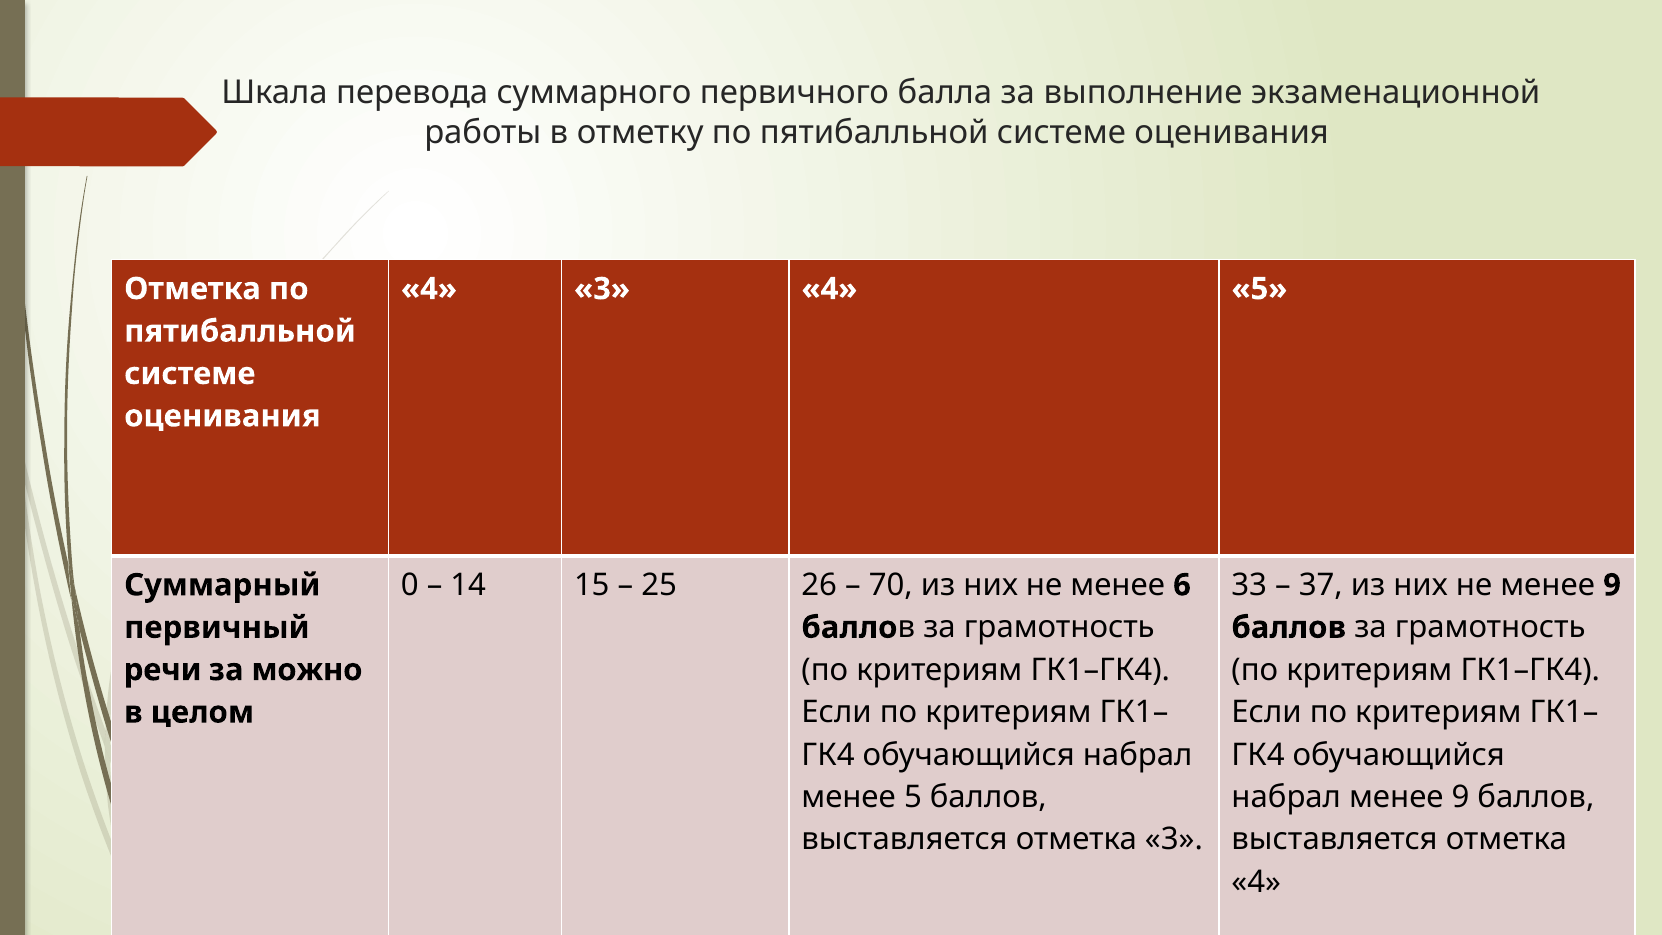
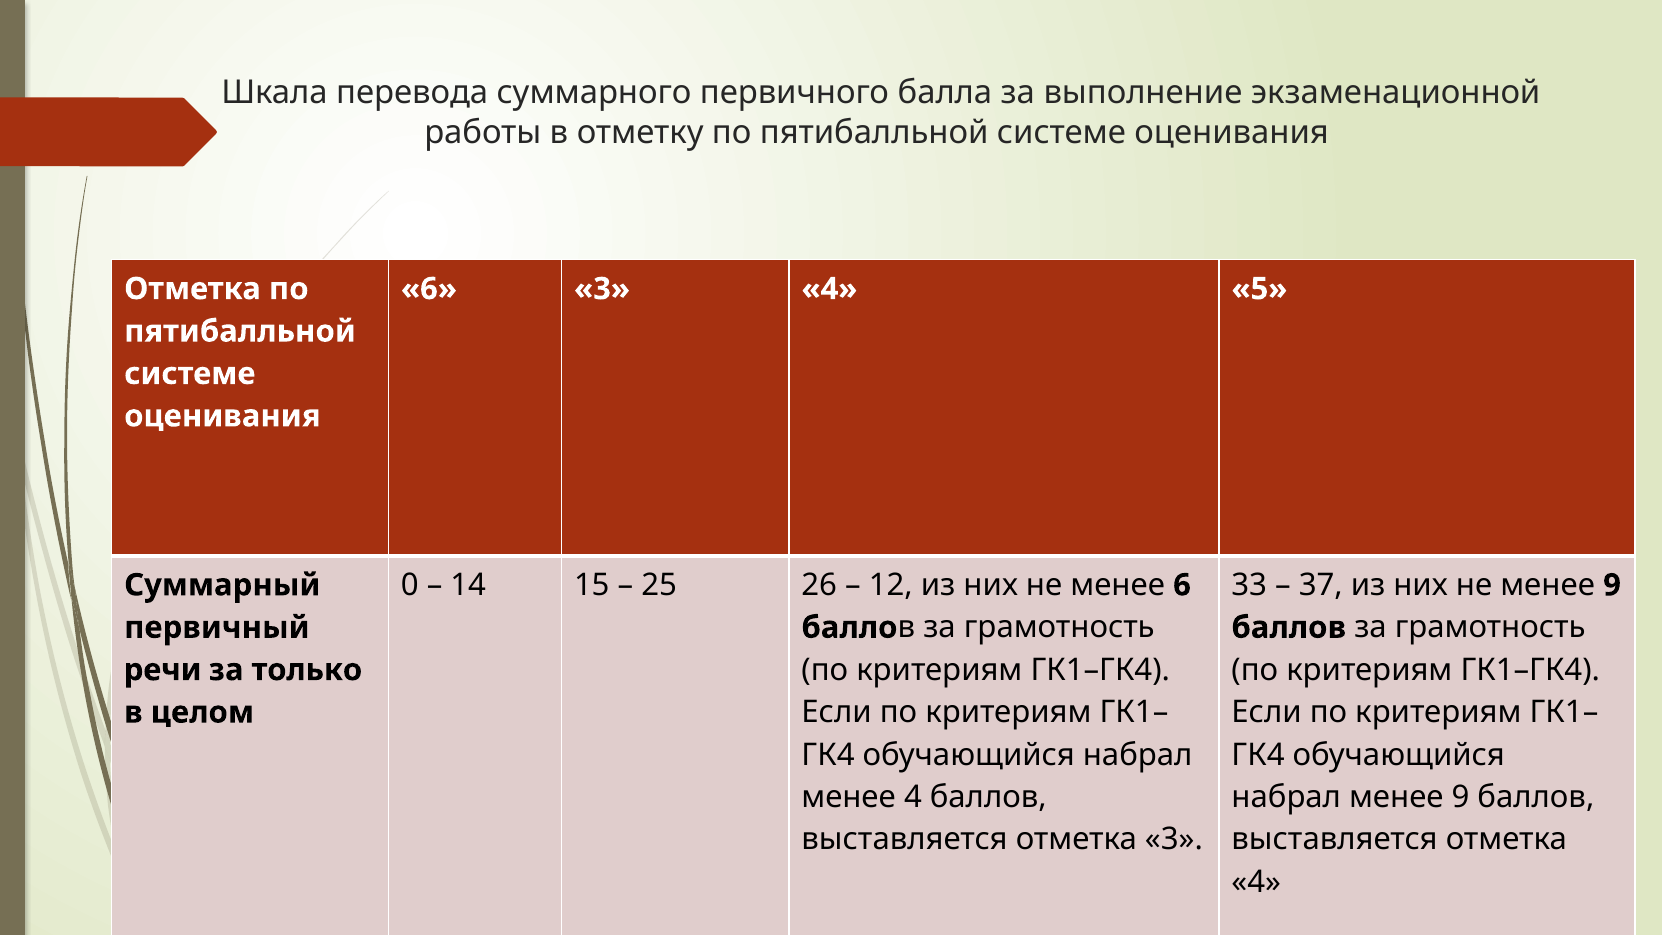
4 at (429, 289): 4 -> 6
70: 70 -> 12
можно: можно -> только
менее 5: 5 -> 4
